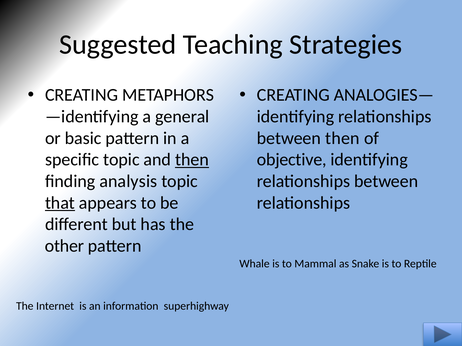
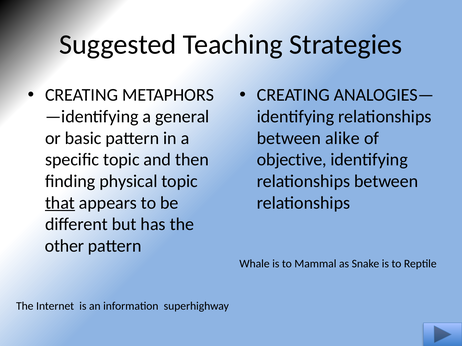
between then: then -> alike
then at (192, 160) underline: present -> none
analysis: analysis -> physical
